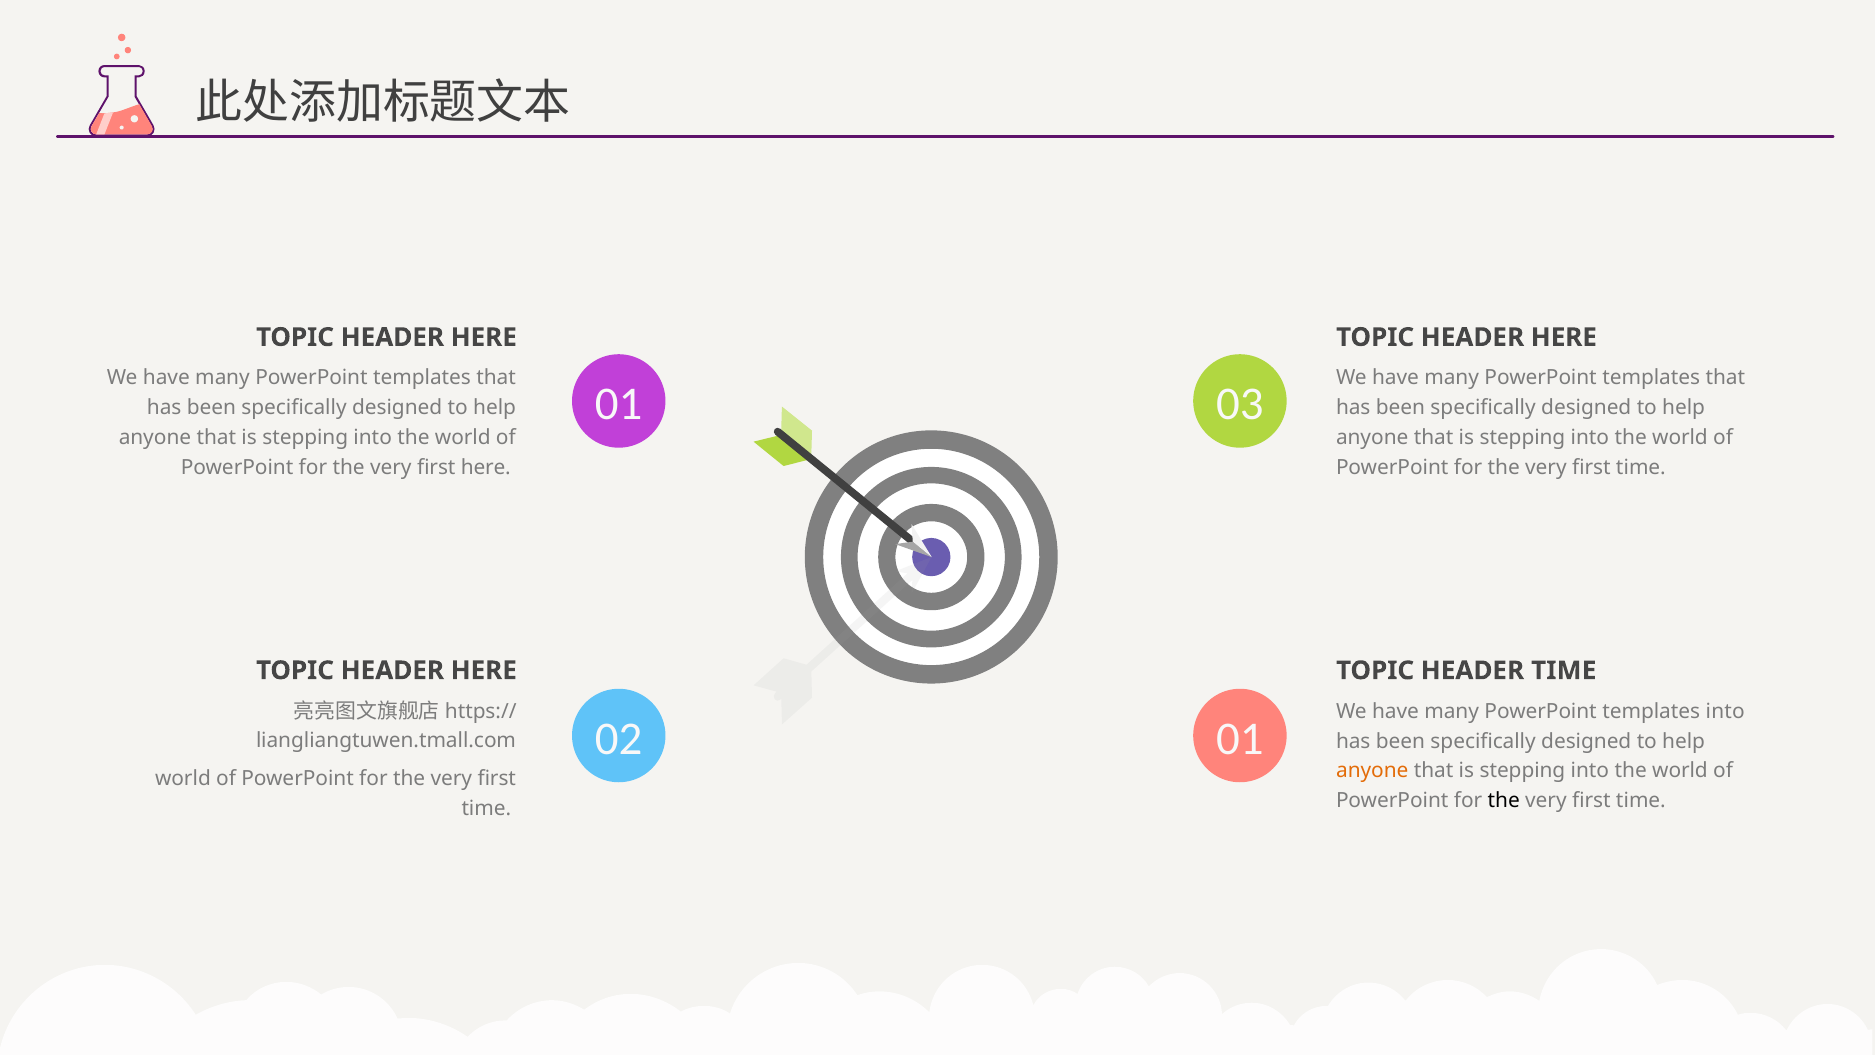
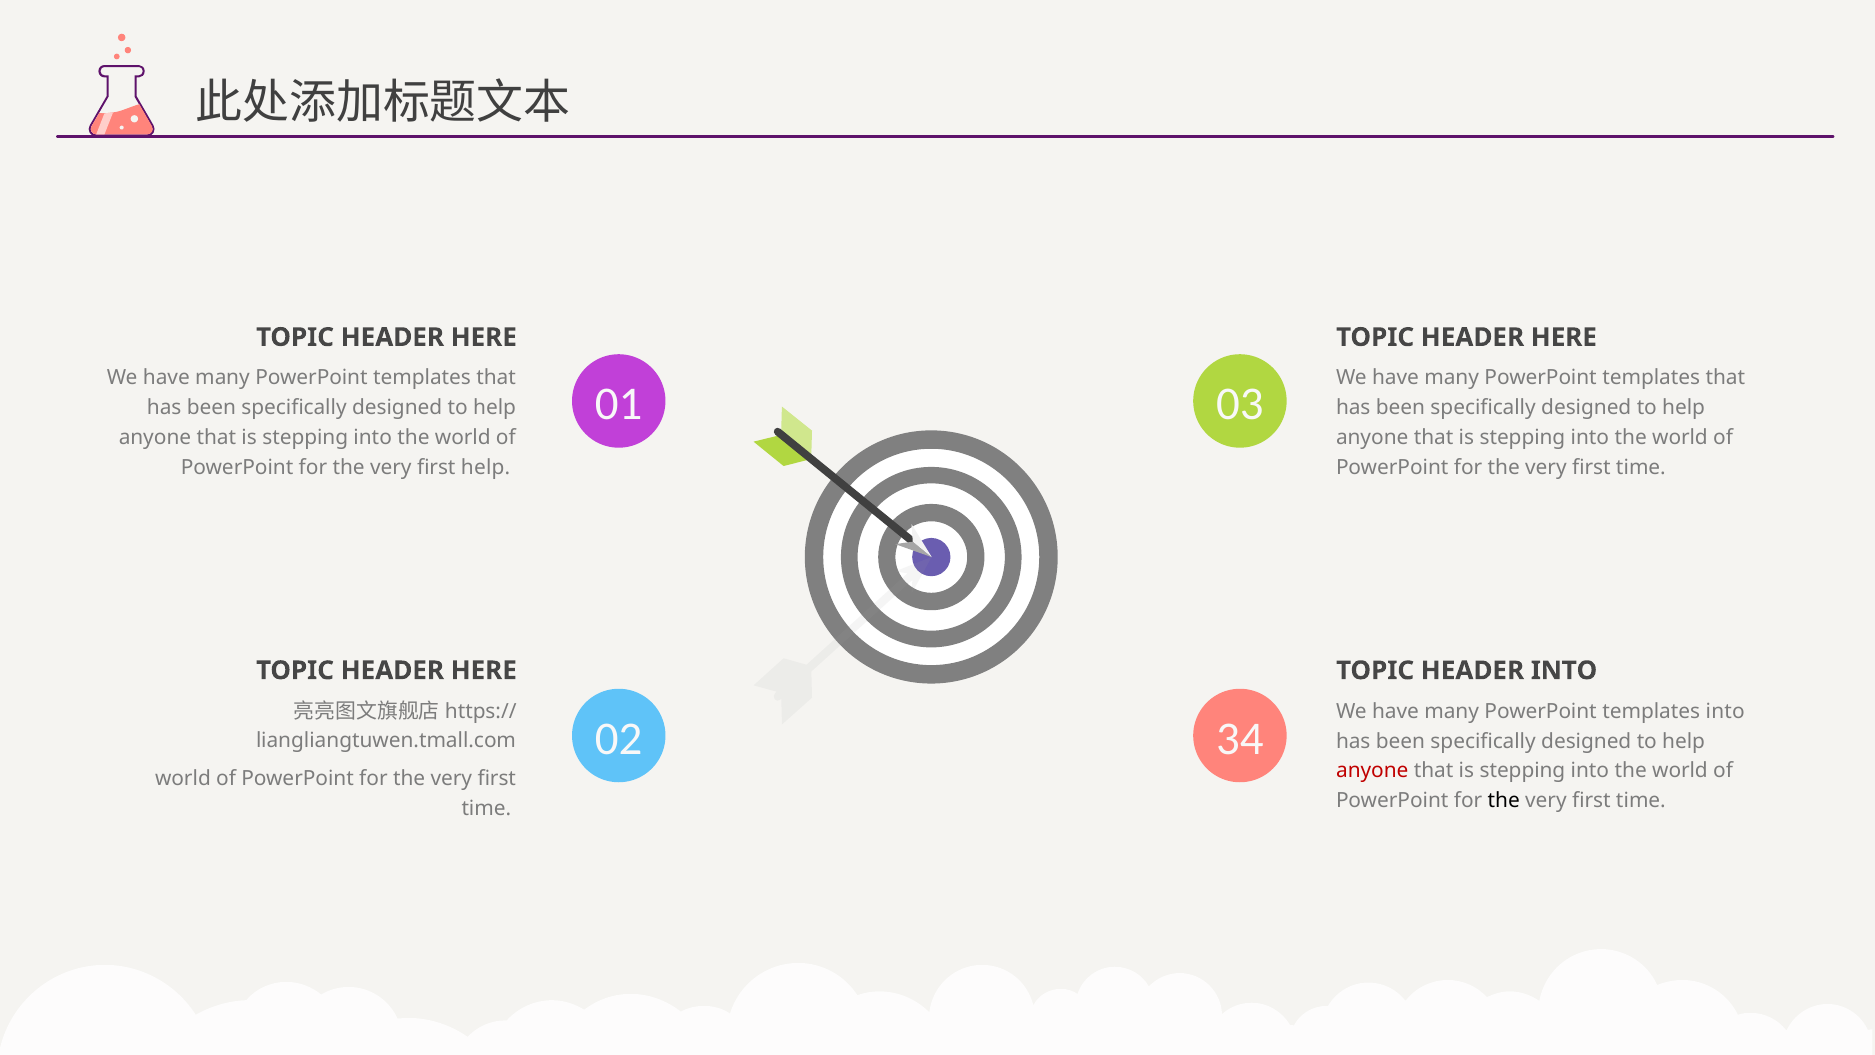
first here: here -> help
HEADER TIME: TIME -> INTO
02 01: 01 -> 34
anyone at (1372, 771) colour: orange -> red
